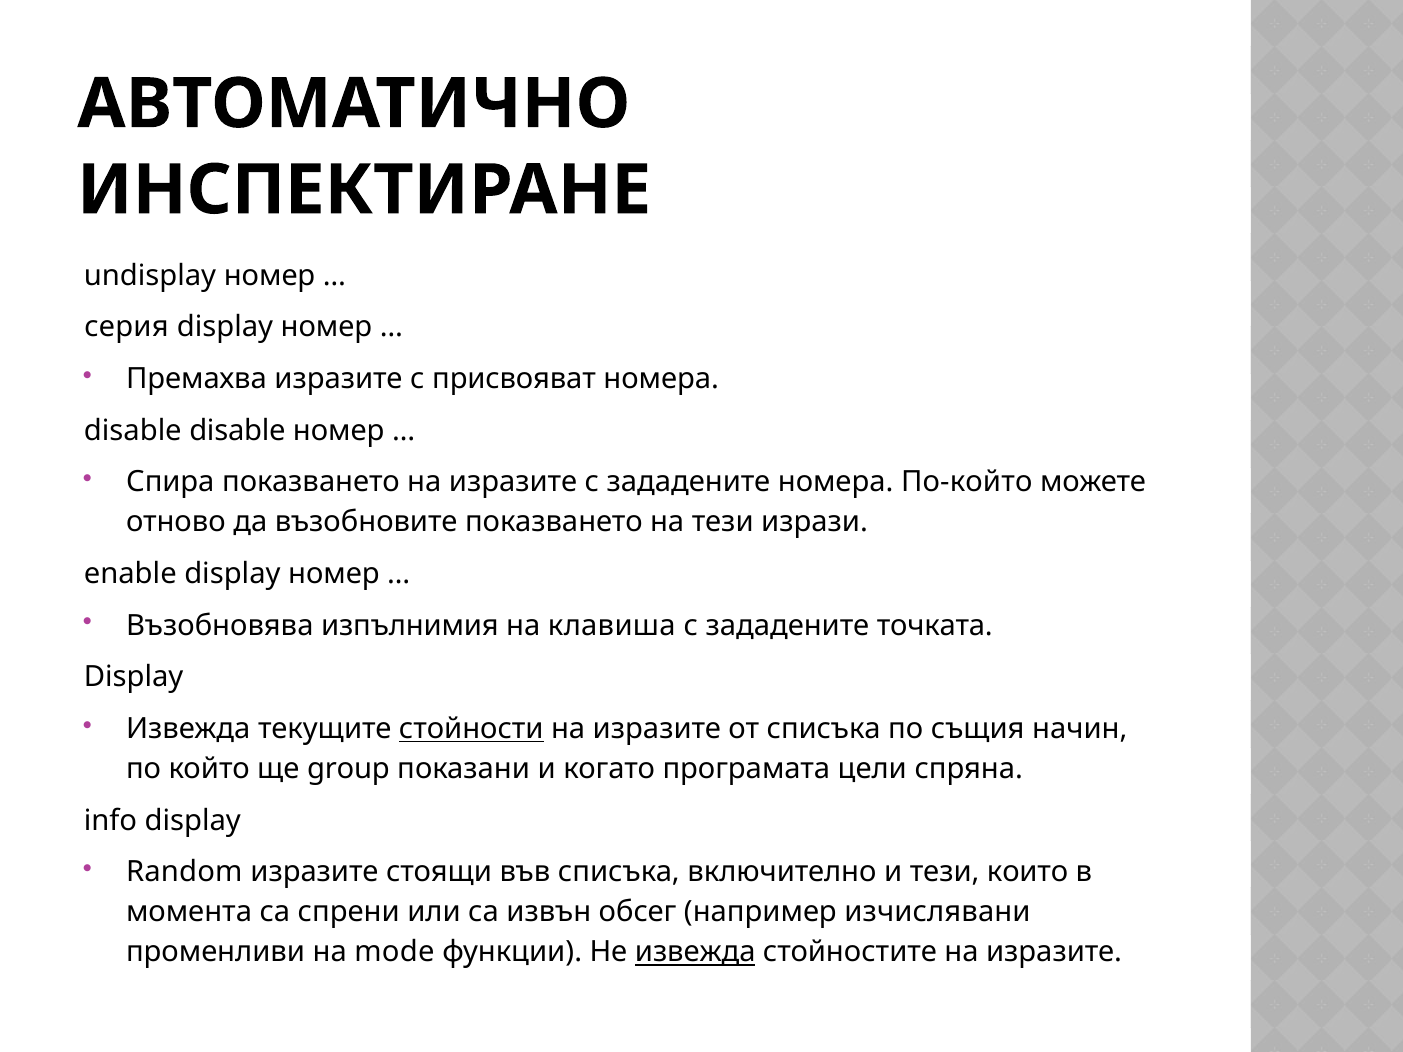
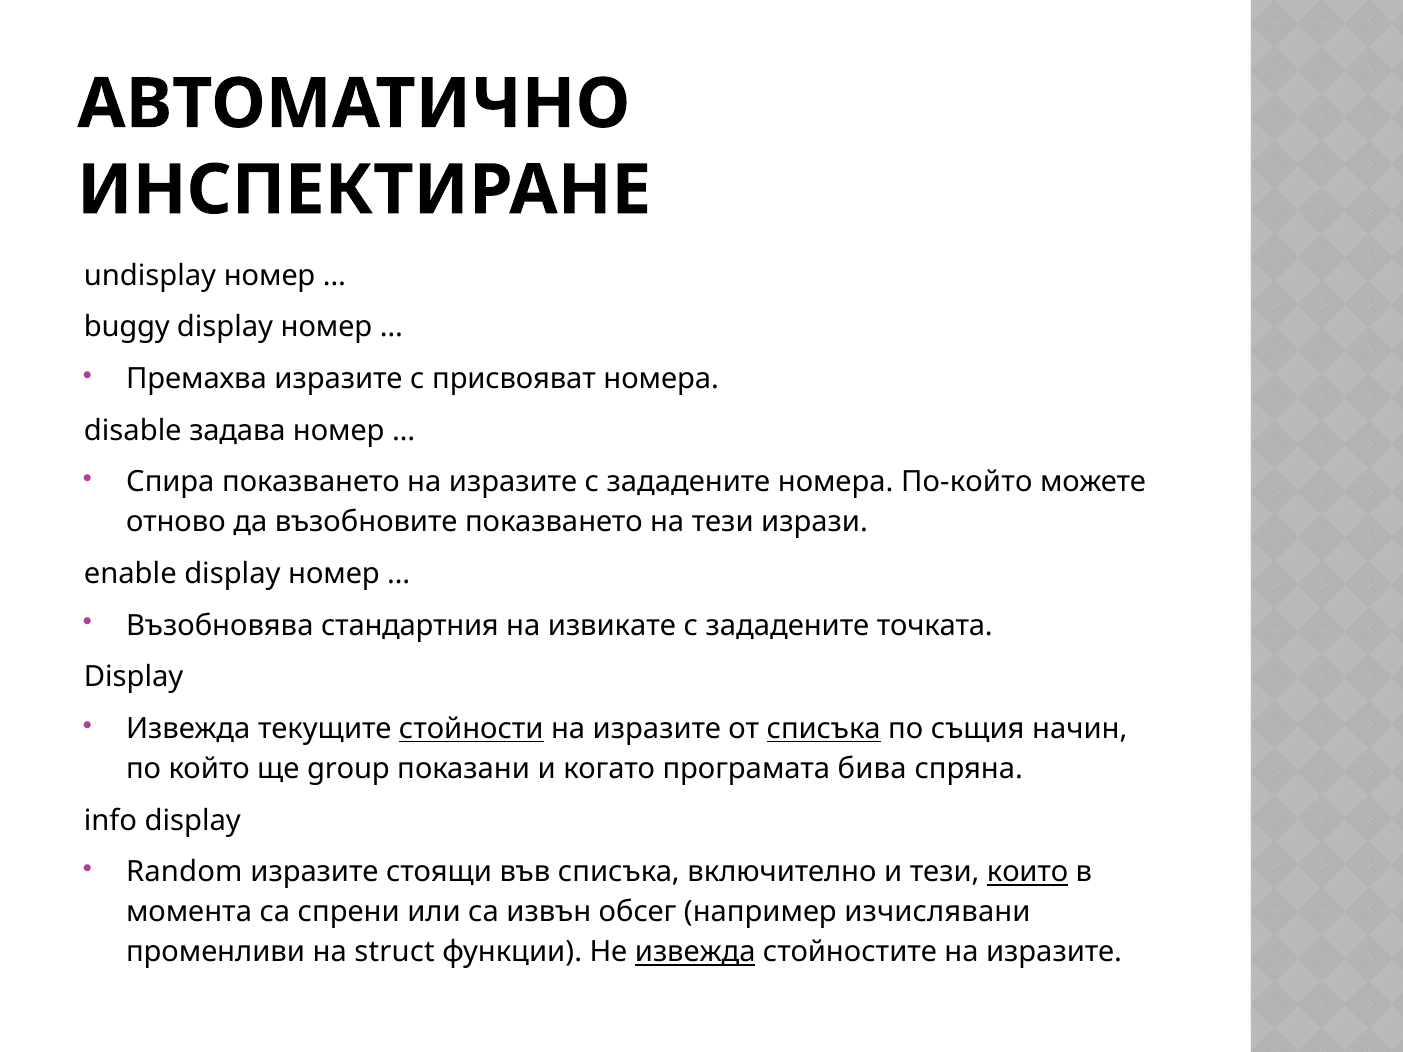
серия: серия -> buggy
disable disable: disable -> задава
изпълнимия: изпълнимия -> стандартния
клавиша: клавиша -> извикате
списъка at (824, 729) underline: none -> present
цели: цели -> бива
които underline: none -> present
mode: mode -> struct
